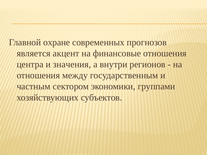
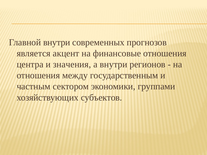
Главной охране: охране -> внутри
